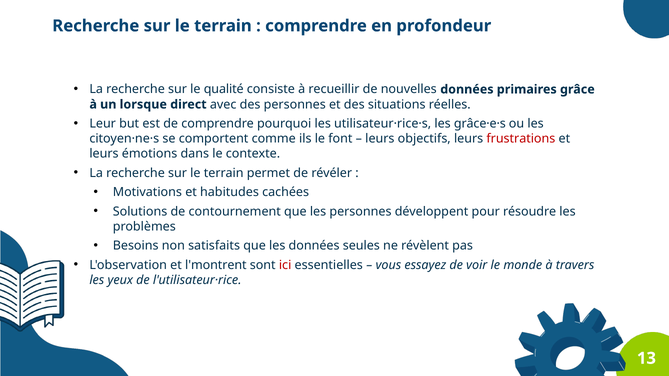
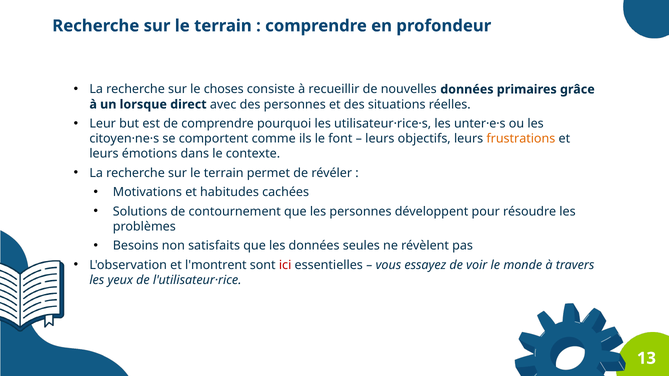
qualité: qualité -> choses
grâce·e·s: grâce·e·s -> unter·e·s
frustrations colour: red -> orange
